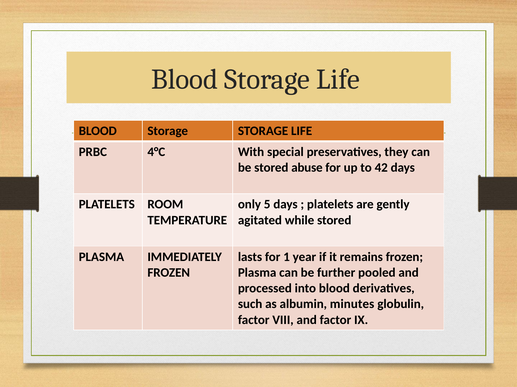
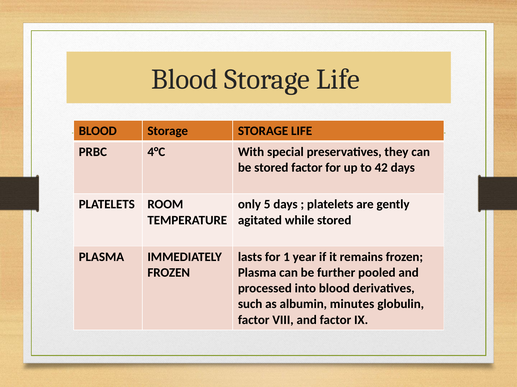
stored abuse: abuse -> factor
